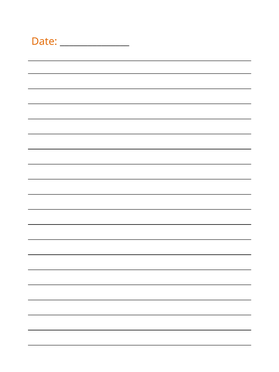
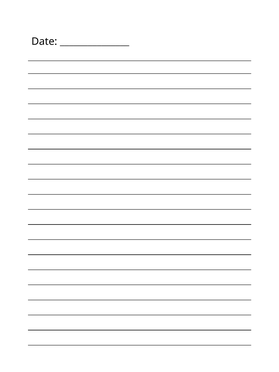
Date colour: orange -> black
